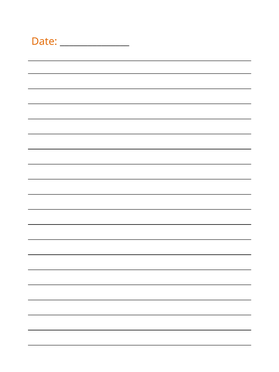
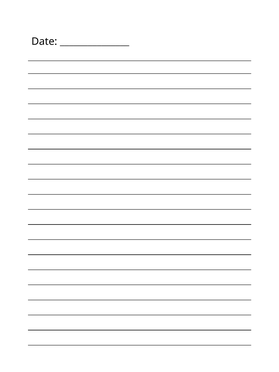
Date colour: orange -> black
